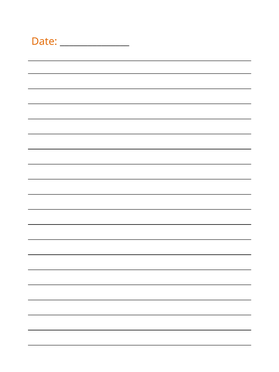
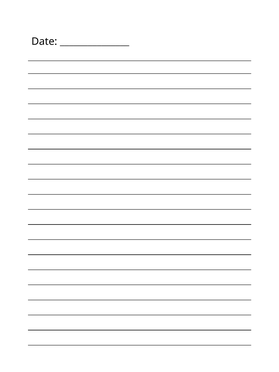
Date colour: orange -> black
